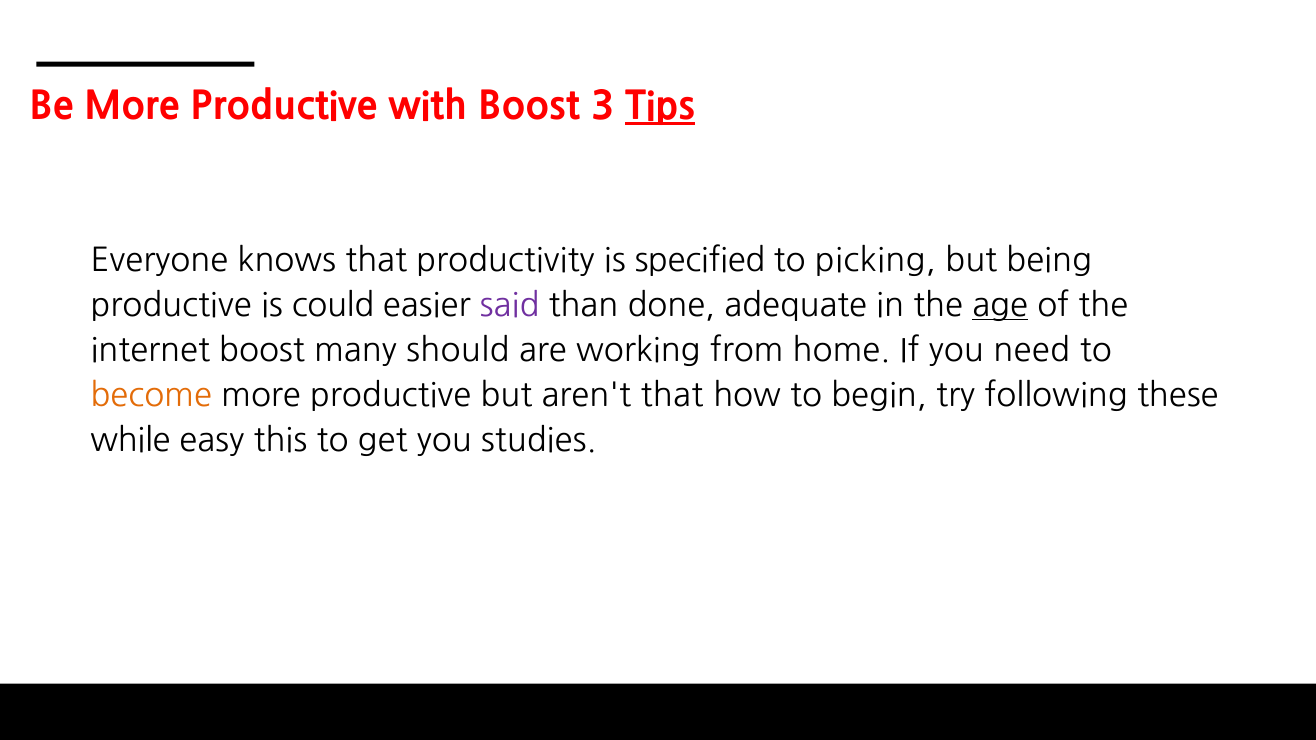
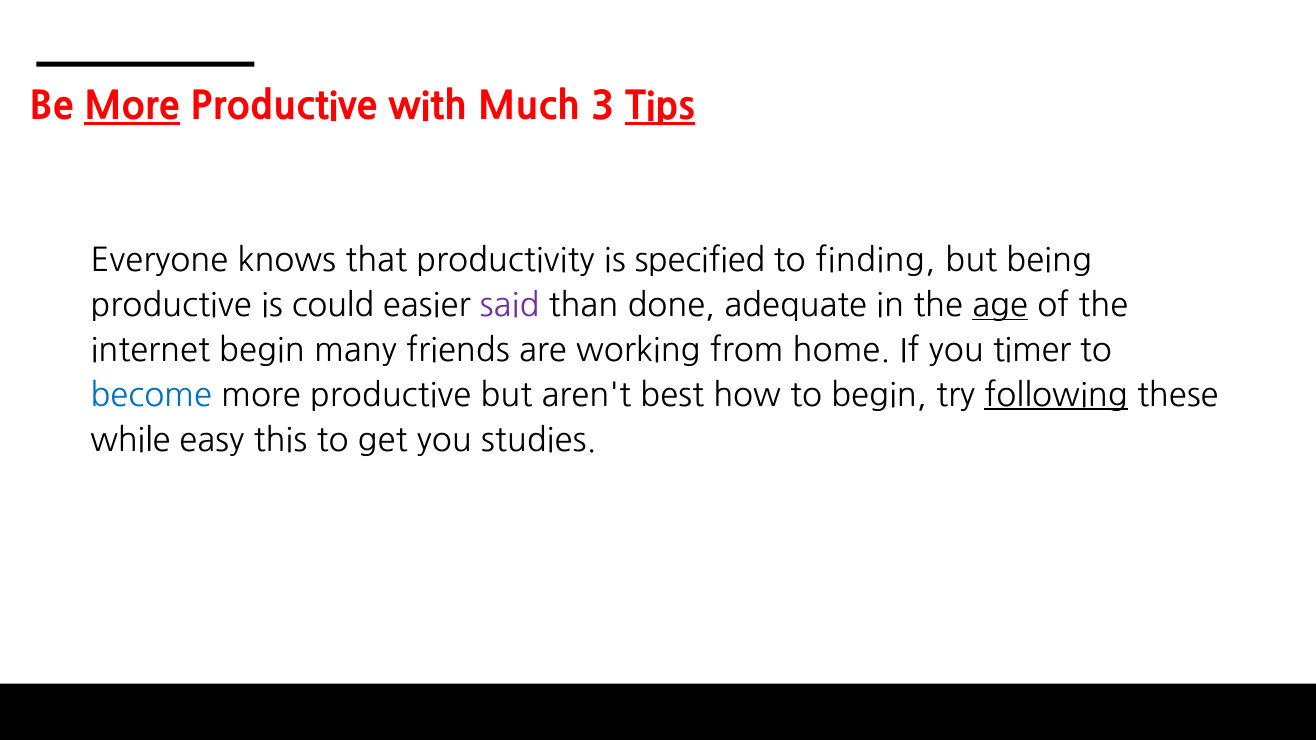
More at (132, 107) underline: none -> present
with Boost: Boost -> Much
picking: picking -> finding
internet boost: boost -> begin
should: should -> friends
need: need -> timer
become colour: orange -> blue
aren't that: that -> best
following underline: none -> present
